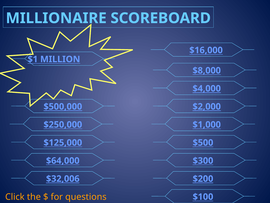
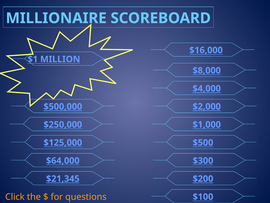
$32,006: $32,006 -> $21,345
